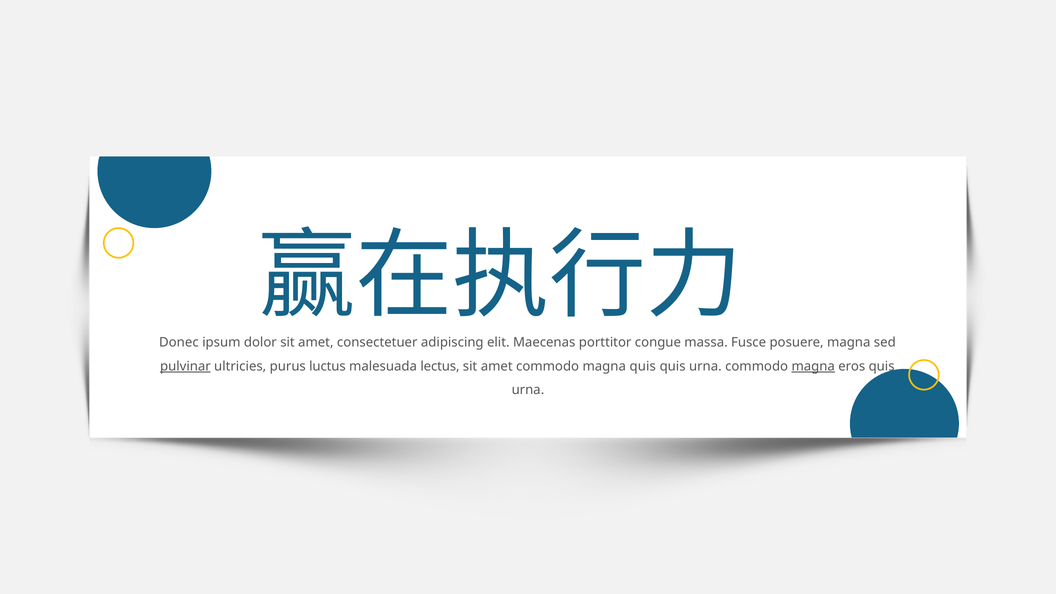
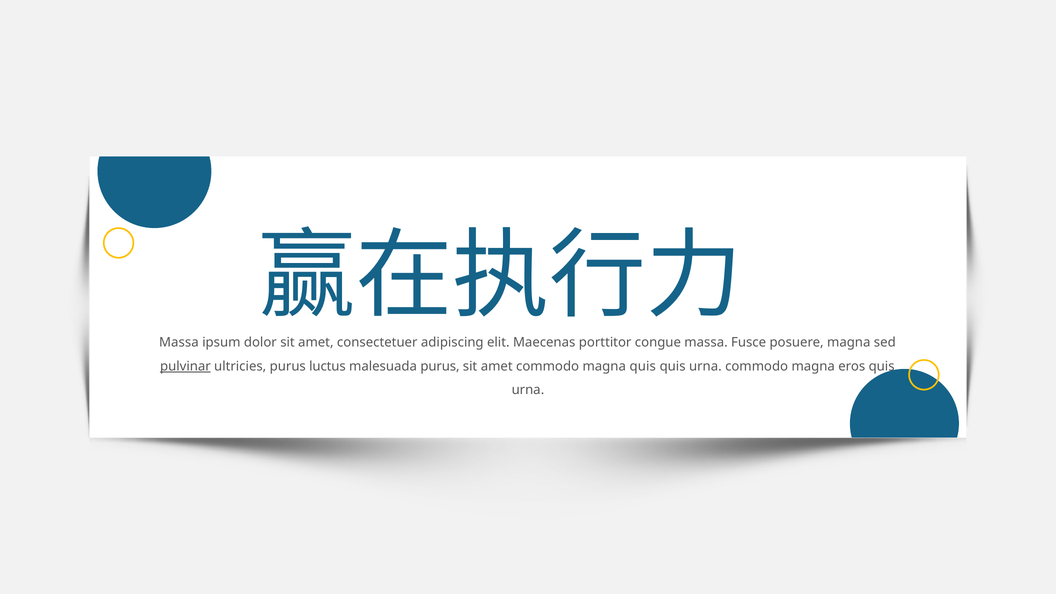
Donec at (179, 343): Donec -> Massa
malesuada lectus: lectus -> purus
magna at (813, 366) underline: present -> none
